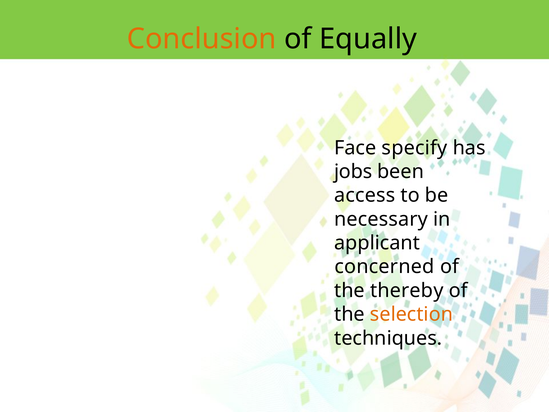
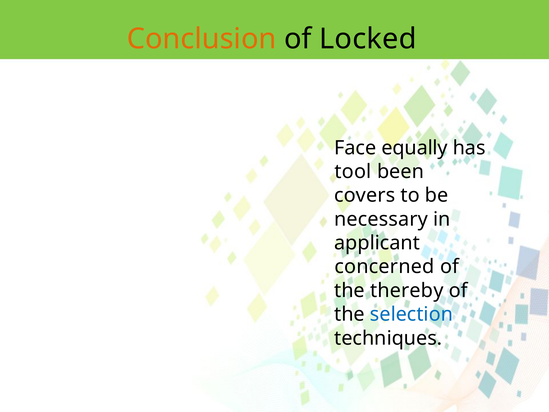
Equally: Equally -> Locked
specify: specify -> equally
jobs: jobs -> tool
access: access -> covers
selection colour: orange -> blue
